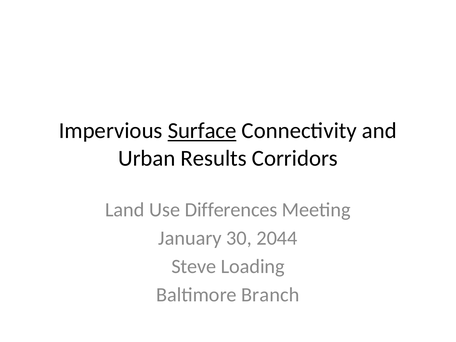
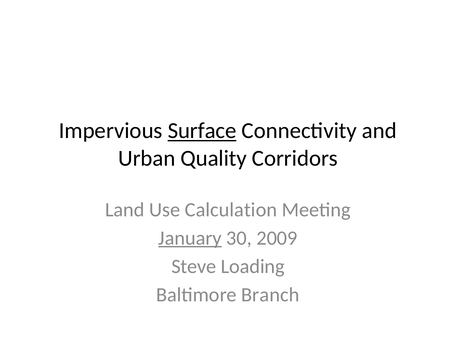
Results: Results -> Quality
Differences: Differences -> Calculation
January underline: none -> present
2044: 2044 -> 2009
